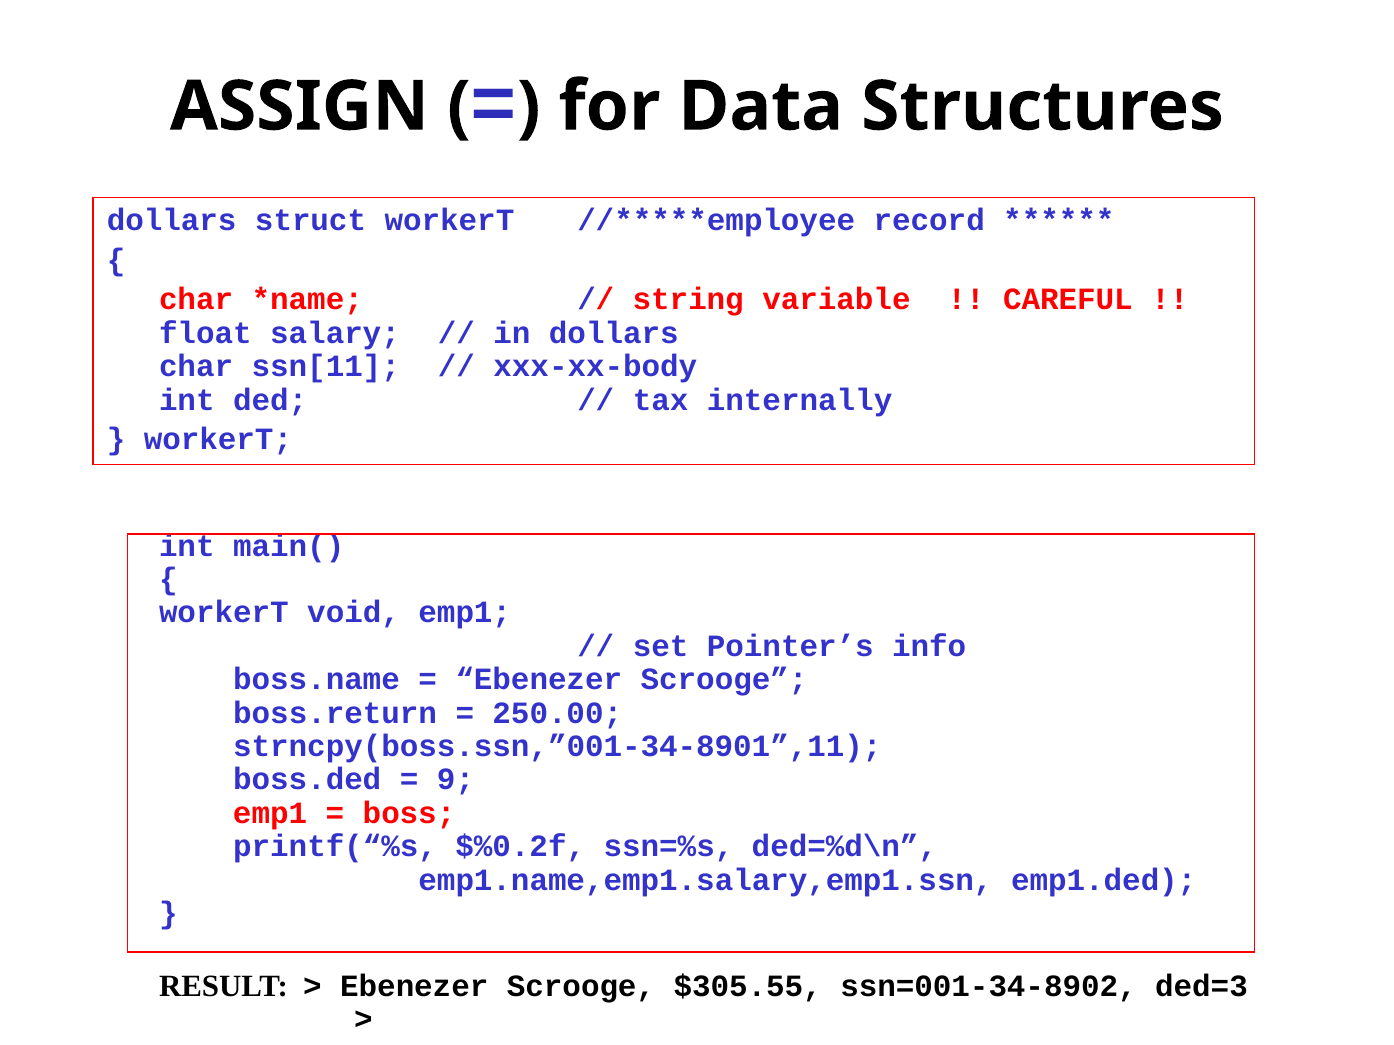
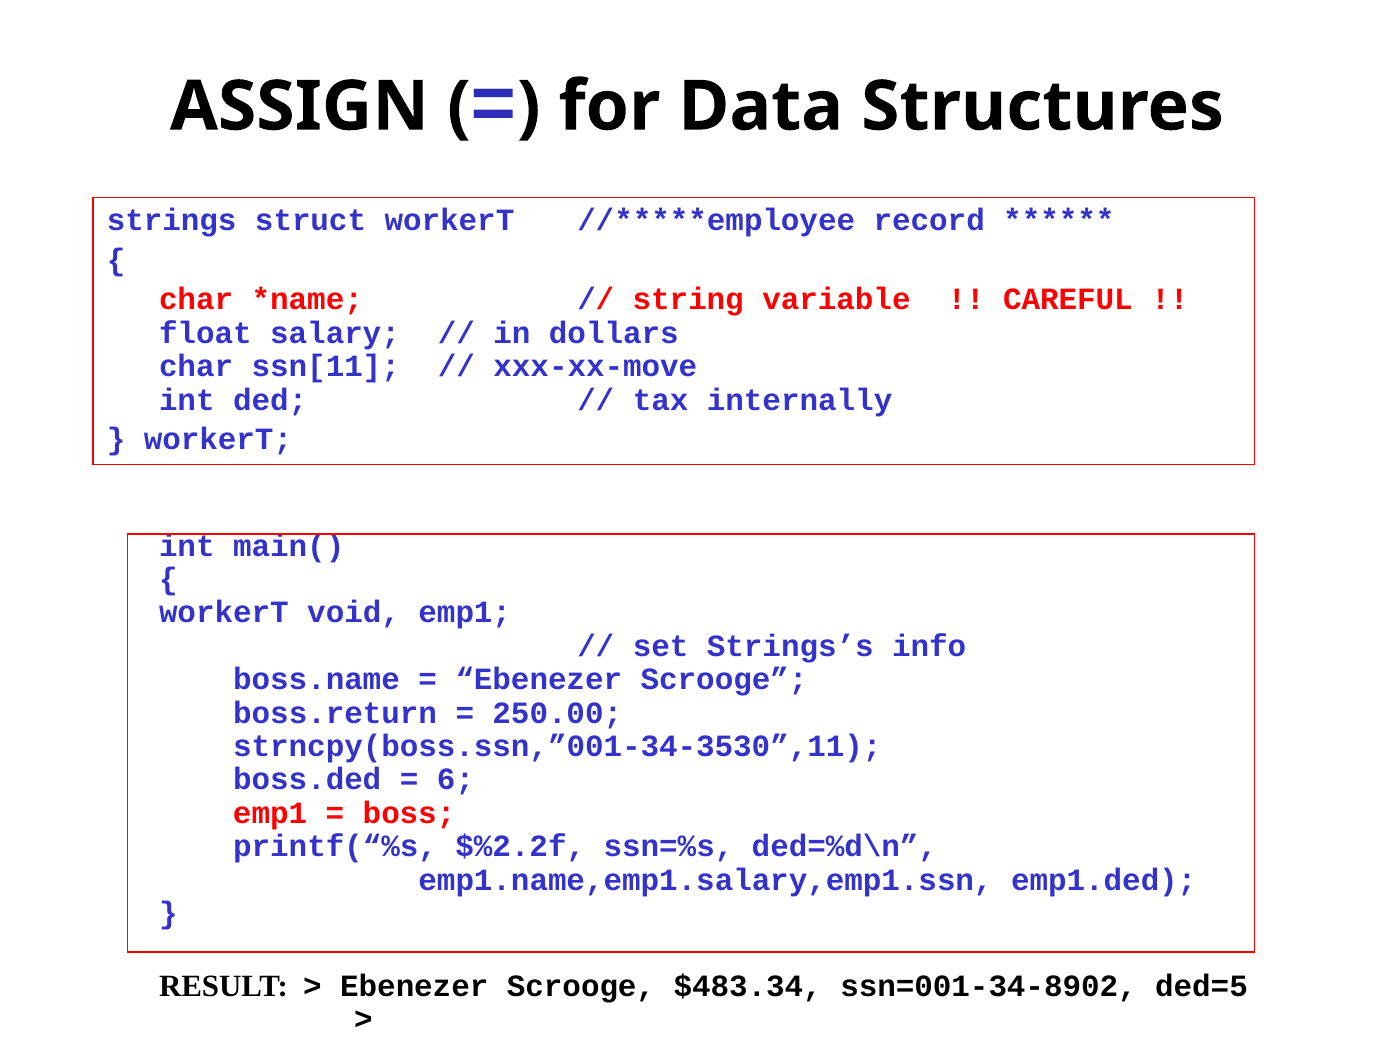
dollars at (172, 221): dollars -> strings
xxx-xx-body: xxx-xx-body -> xxx-xx-move
Pointer’s: Pointer’s -> Strings’s
strncpy(boss.ssn,”001-34-8901”,11: strncpy(boss.ssn,”001-34-8901”,11 -> strncpy(boss.ssn,”001-34-3530”,11
9: 9 -> 6
$%0.2f: $%0.2f -> $%2.2f
$305.55: $305.55 -> $483.34
ded=3: ded=3 -> ded=5
